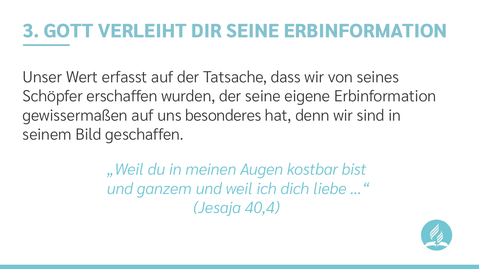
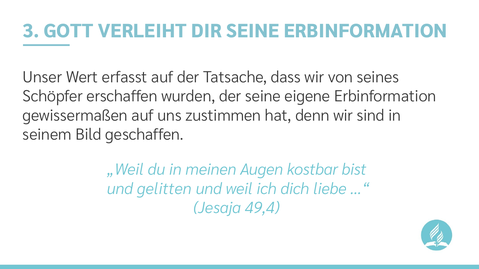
besonderes: besonderes -> zustimmen
ganzem: ganzem -> gelitten
40,4: 40,4 -> 49,4
